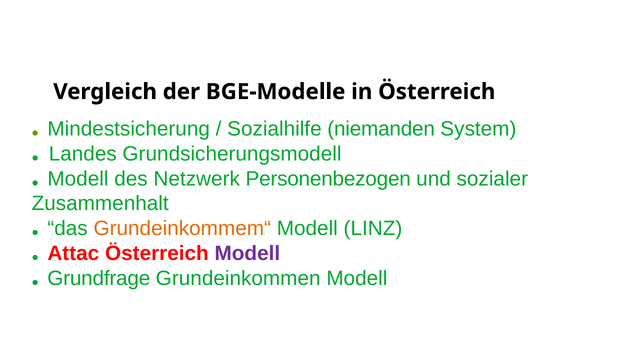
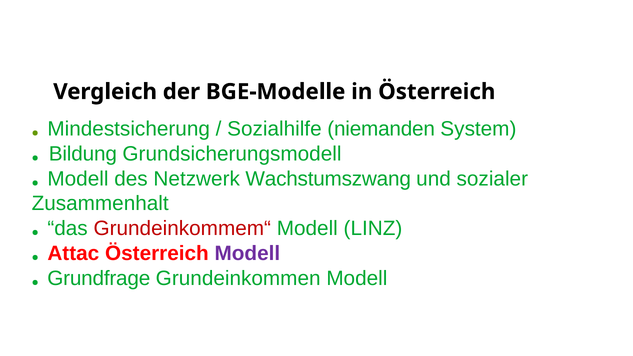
Landes: Landes -> Bildung
Personenbezogen: Personenbezogen -> Wachstumszwang
Grundeinkommem“ colour: orange -> red
